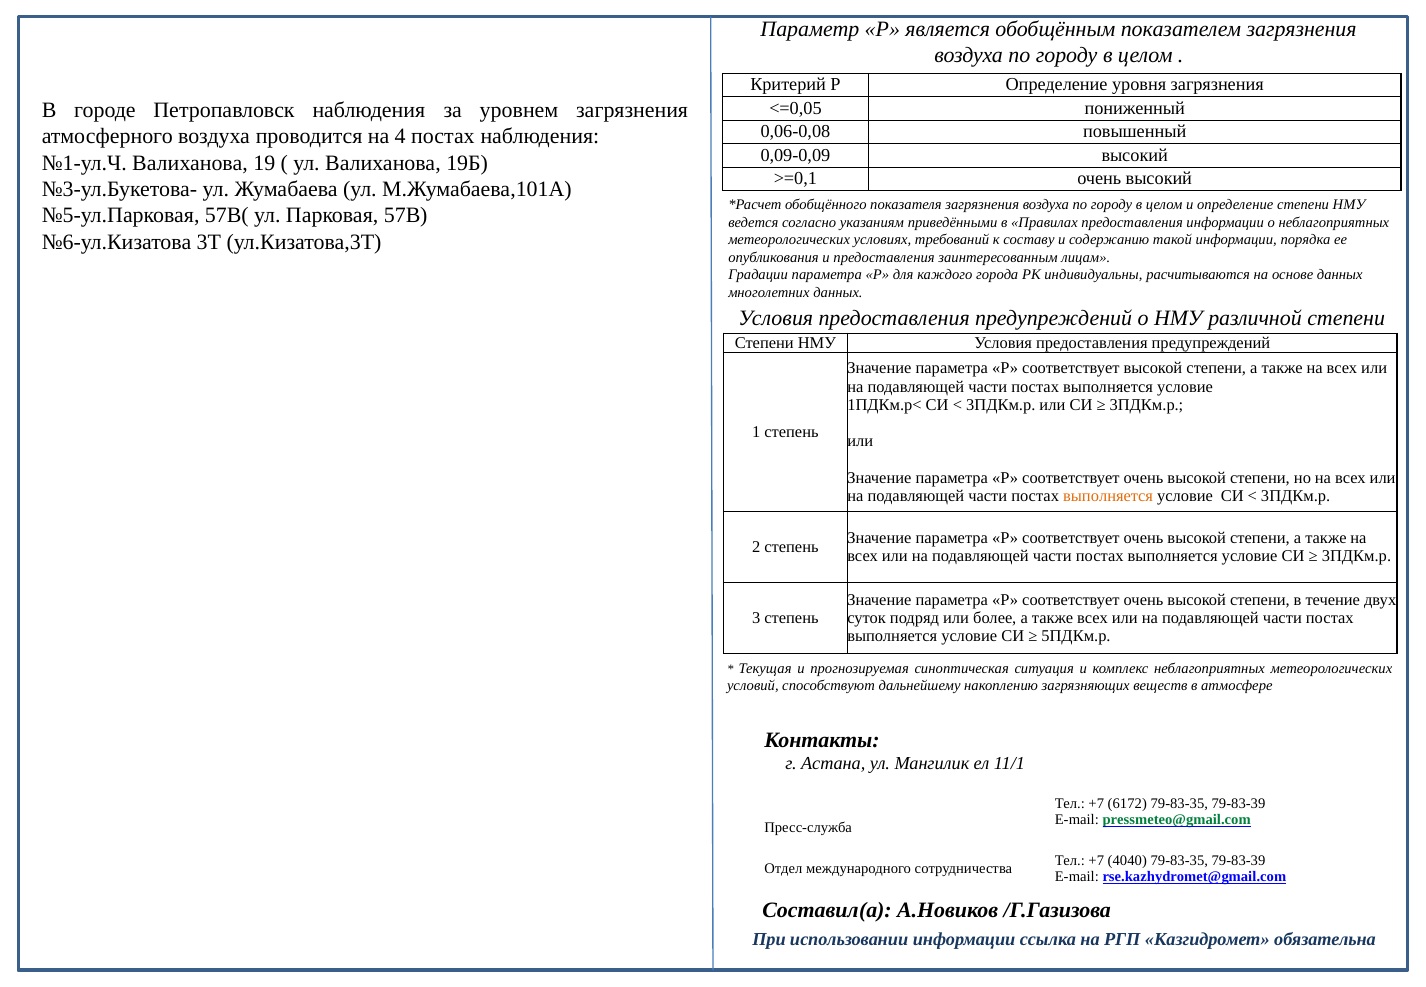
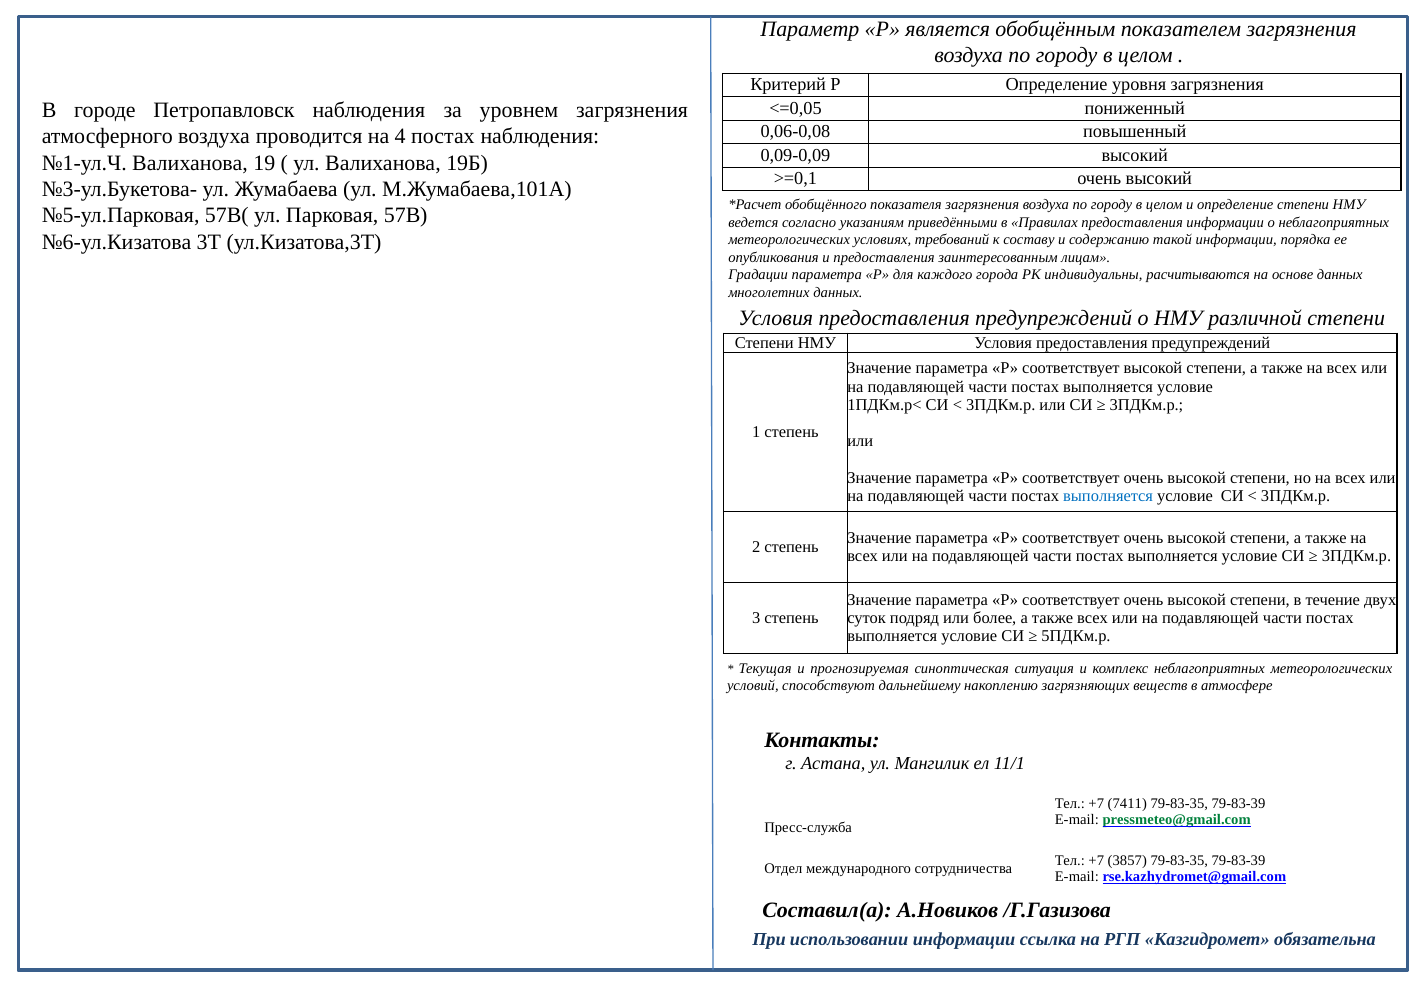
выполняется at (1108, 496) colour: orange -> blue
6172: 6172 -> 7411
4040: 4040 -> 3857
